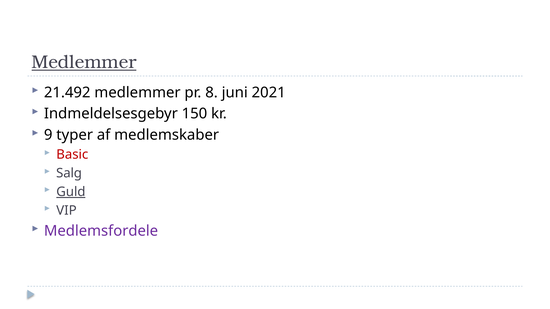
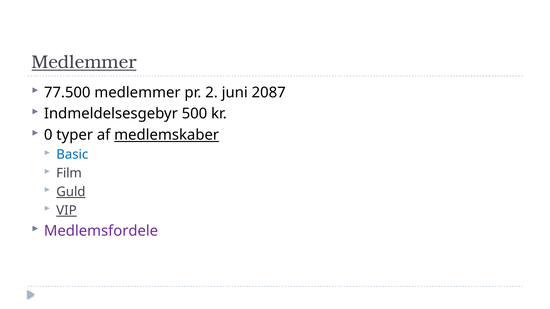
21.492: 21.492 -> 77.500
8: 8 -> 2
2021: 2021 -> 2087
150: 150 -> 500
9: 9 -> 0
medlemskaber underline: none -> present
Basic colour: red -> blue
Salg: Salg -> Film
VIP underline: none -> present
